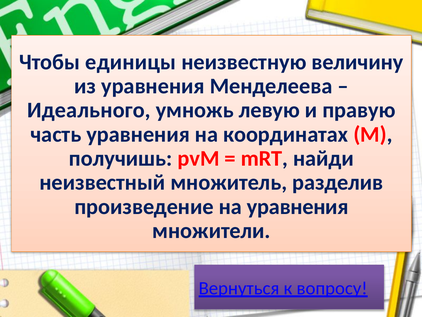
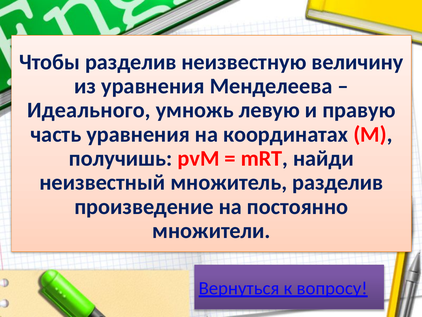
Чтобы единицы: единицы -> разделив
на уравнения: уравнения -> постоянно
